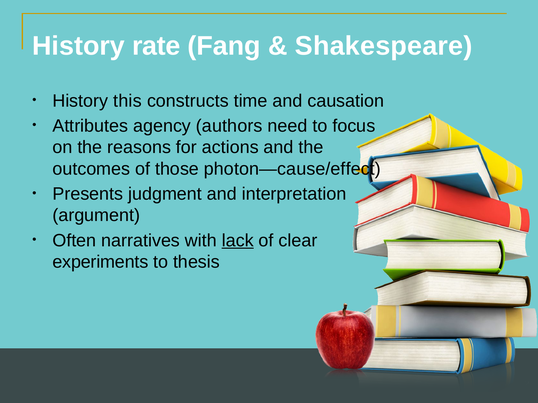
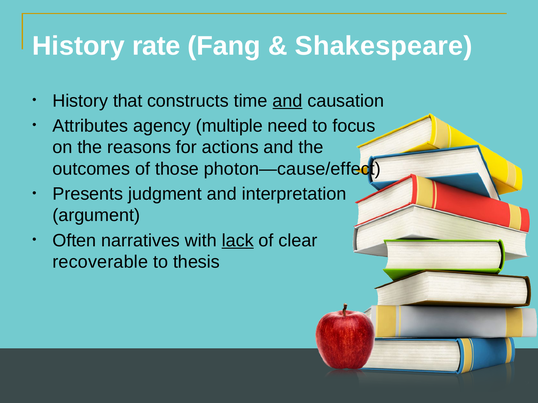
this: this -> that
and at (288, 101) underline: none -> present
authors: authors -> multiple
experiments: experiments -> recoverable
